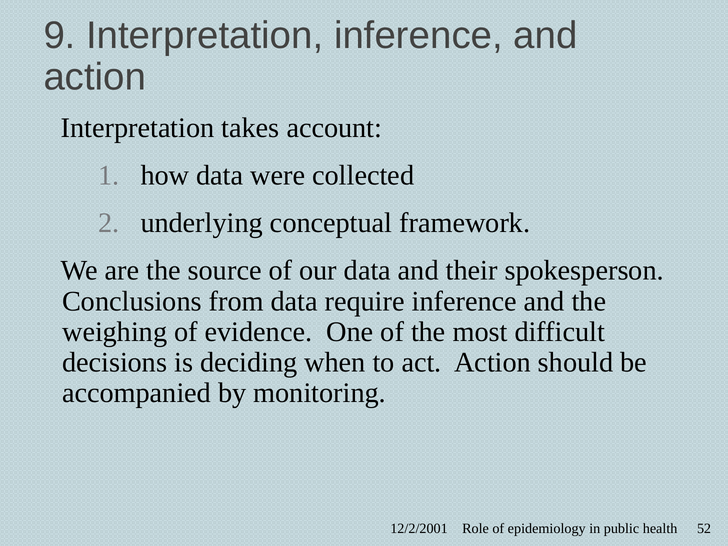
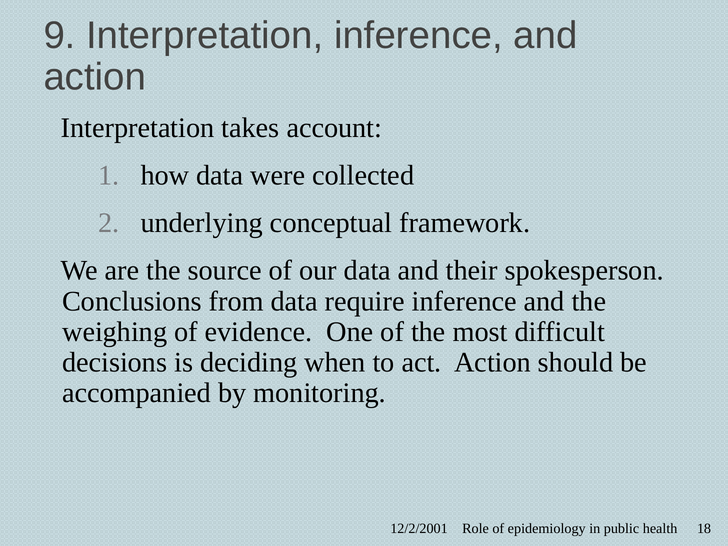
52: 52 -> 18
